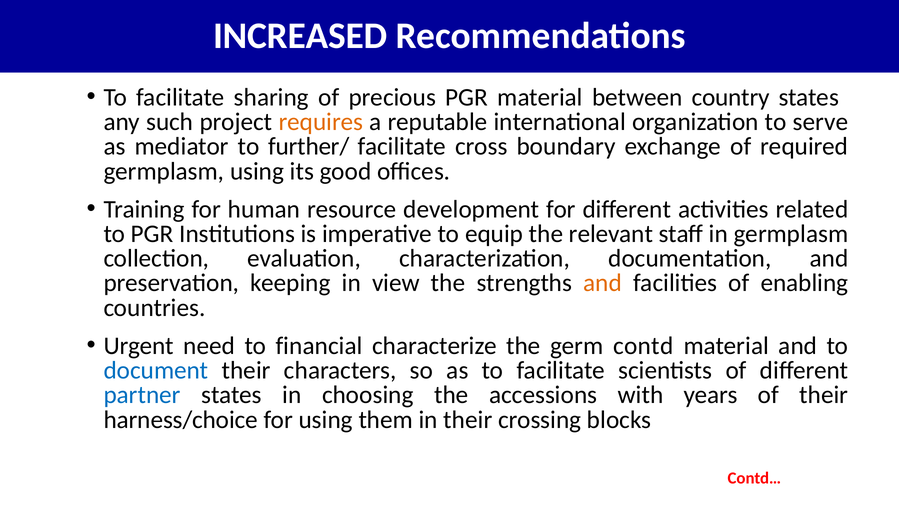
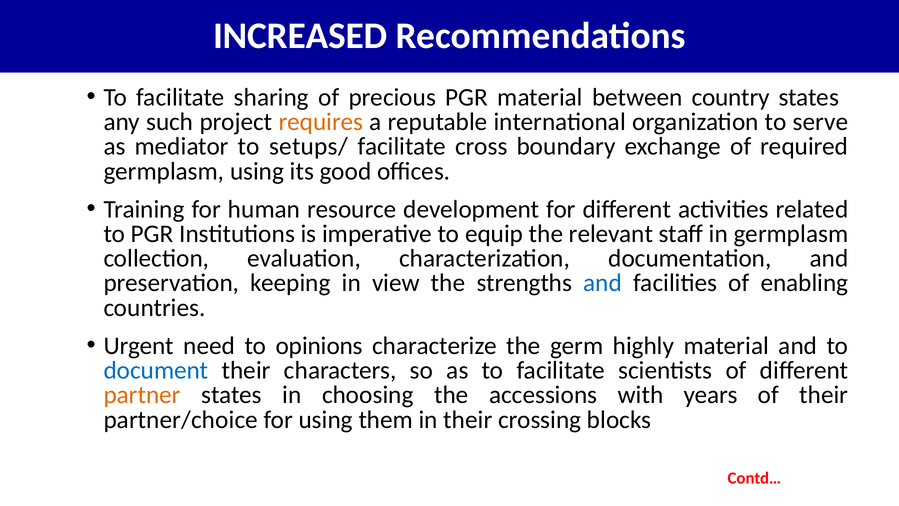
further/: further/ -> setups/
and at (603, 283) colour: orange -> blue
financial: financial -> opinions
contd: contd -> highly
partner colour: blue -> orange
harness/choice: harness/choice -> partner/choice
